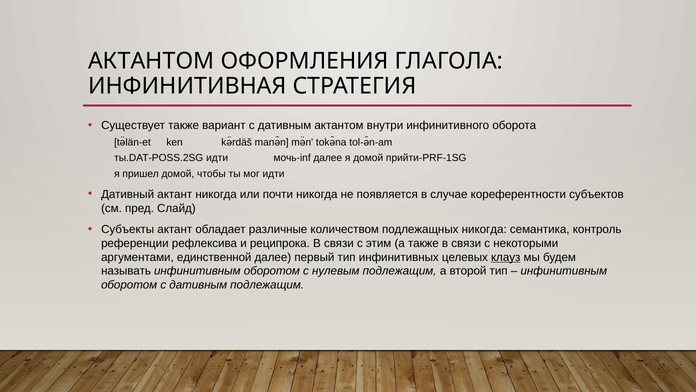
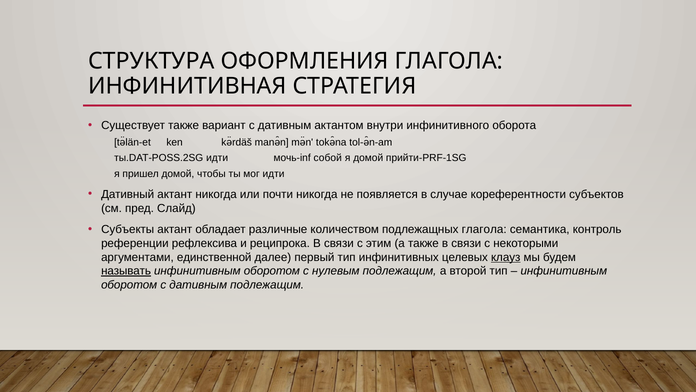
АКТАНТОМ at (151, 61): АКТАНТОМ -> СТРУКТУРА
мочь-inf далее: далее -> собой
подлежащных никогда: никогда -> глагола
называть underline: none -> present
